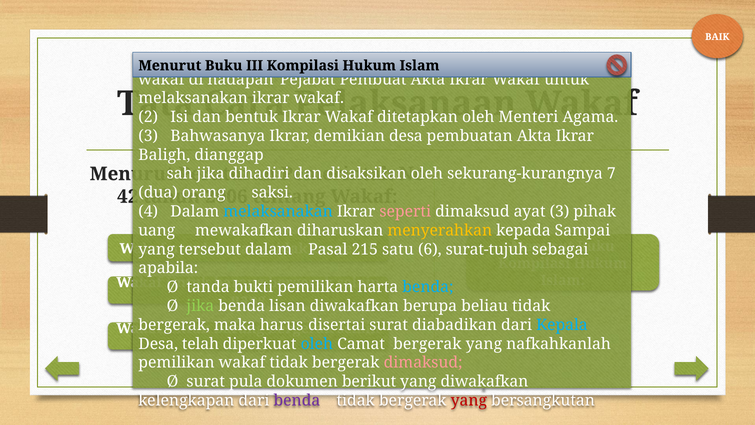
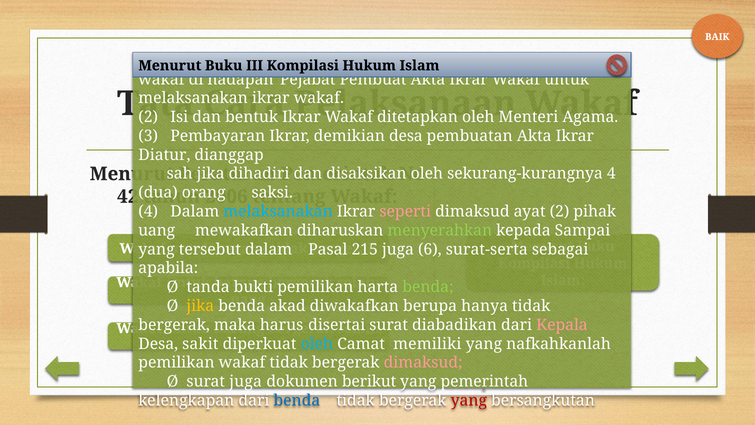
Bahwasanya: Bahwasanya -> Pembayaran
Baligh: Baligh -> Diatur
sekurang-kurangnya 7: 7 -> 4
ayat 3: 3 -> 2
menyerahkan colour: yellow -> light green
satu at (398, 249): satu -> juga
surat-tujuh: surat-tujuh -> surat-serta
benda at (428, 287) colour: light blue -> light green
jika at (200, 306) colour: light green -> yellow
lisan: lisan -> akad
beliau: beliau -> hanya
Kepala colour: light blue -> pink
telah: telah -> sakit
Camat bergerak: bergerak -> memiliki
surat pula: pula -> juga
yang diwakafkan: diwakafkan -> pemerintah
benda at (297, 400) colour: purple -> blue
